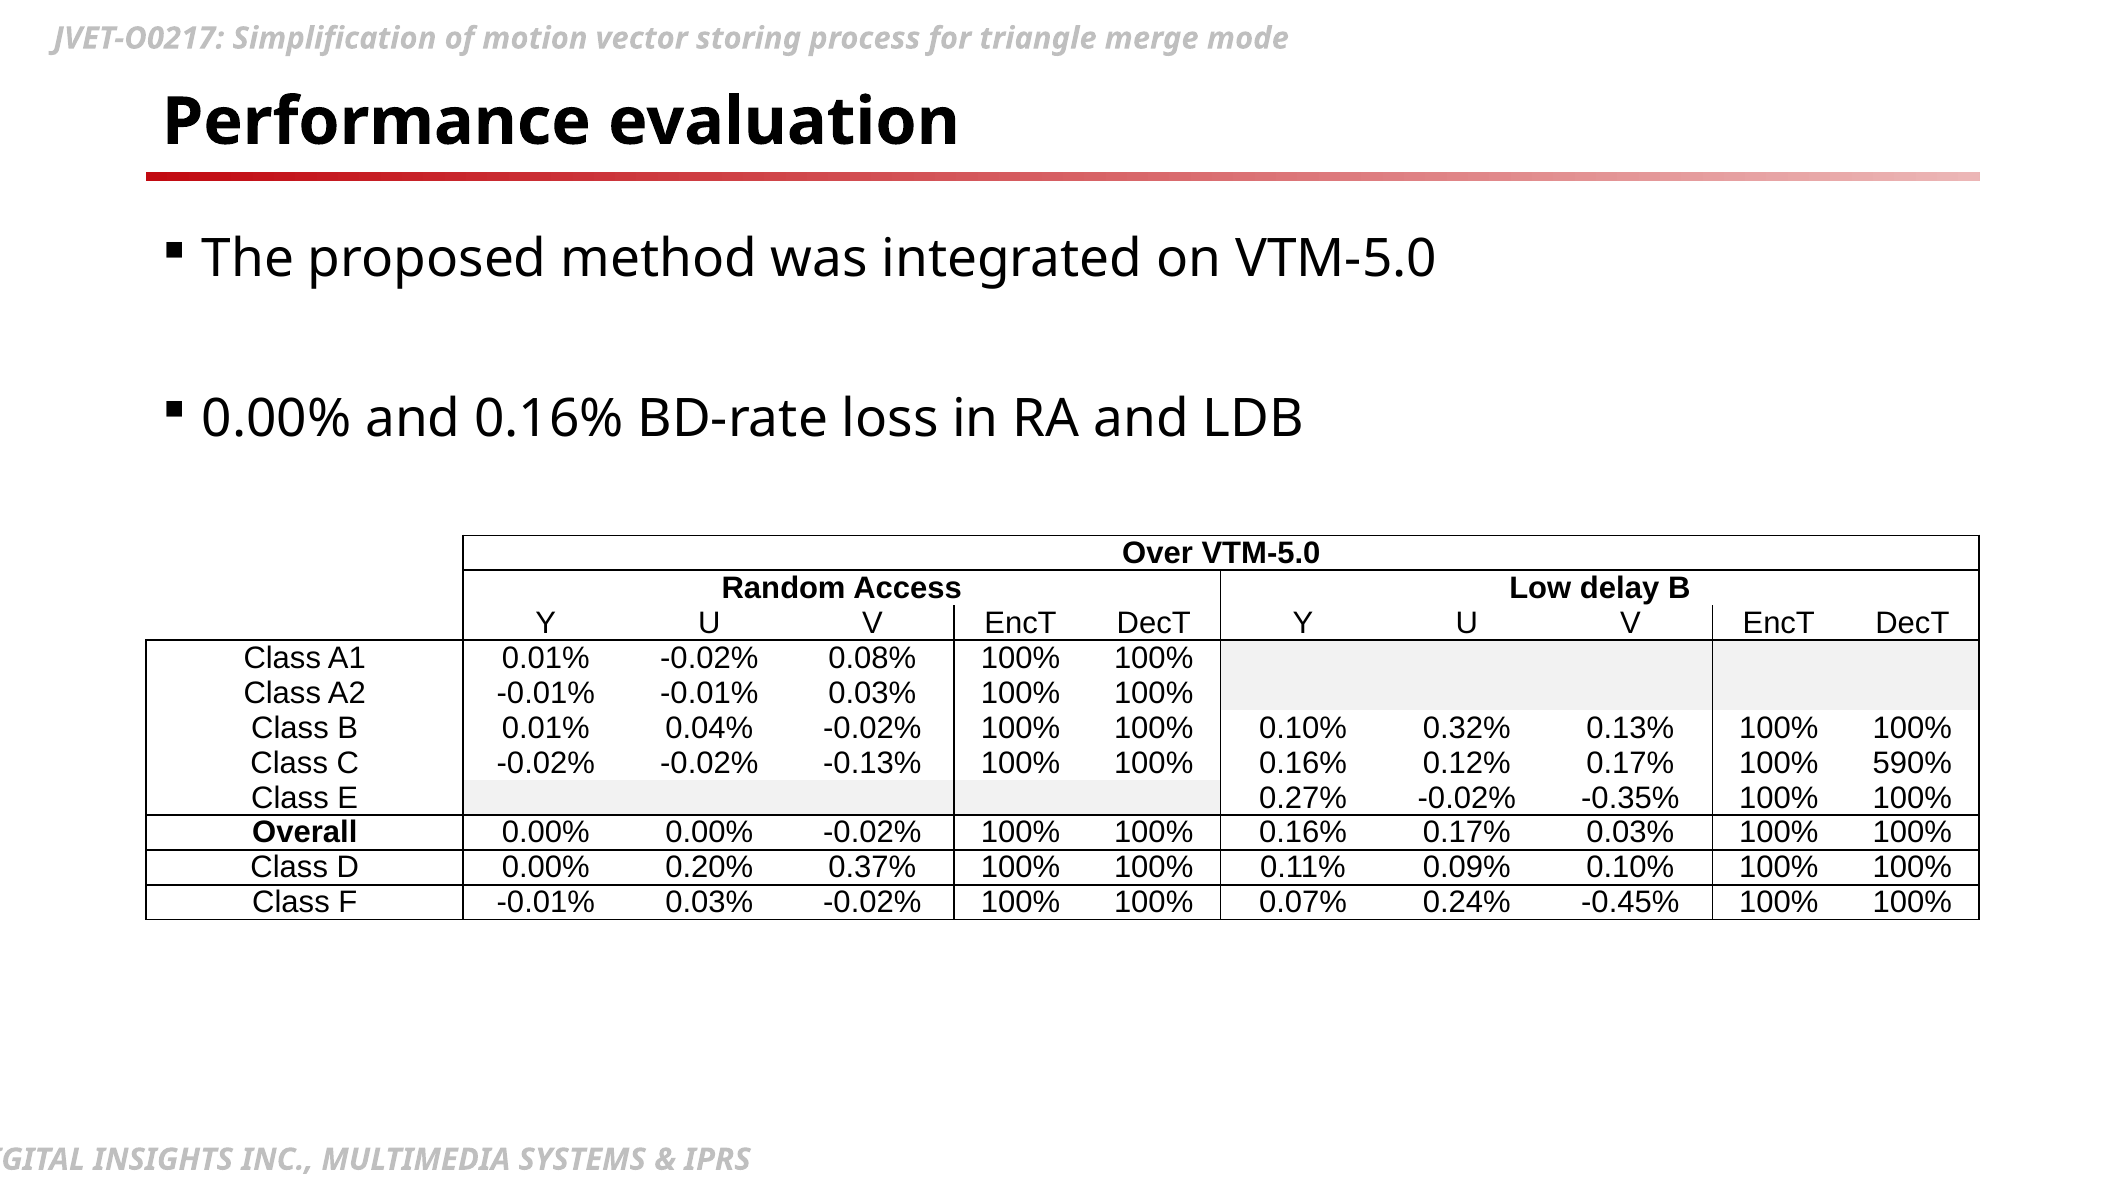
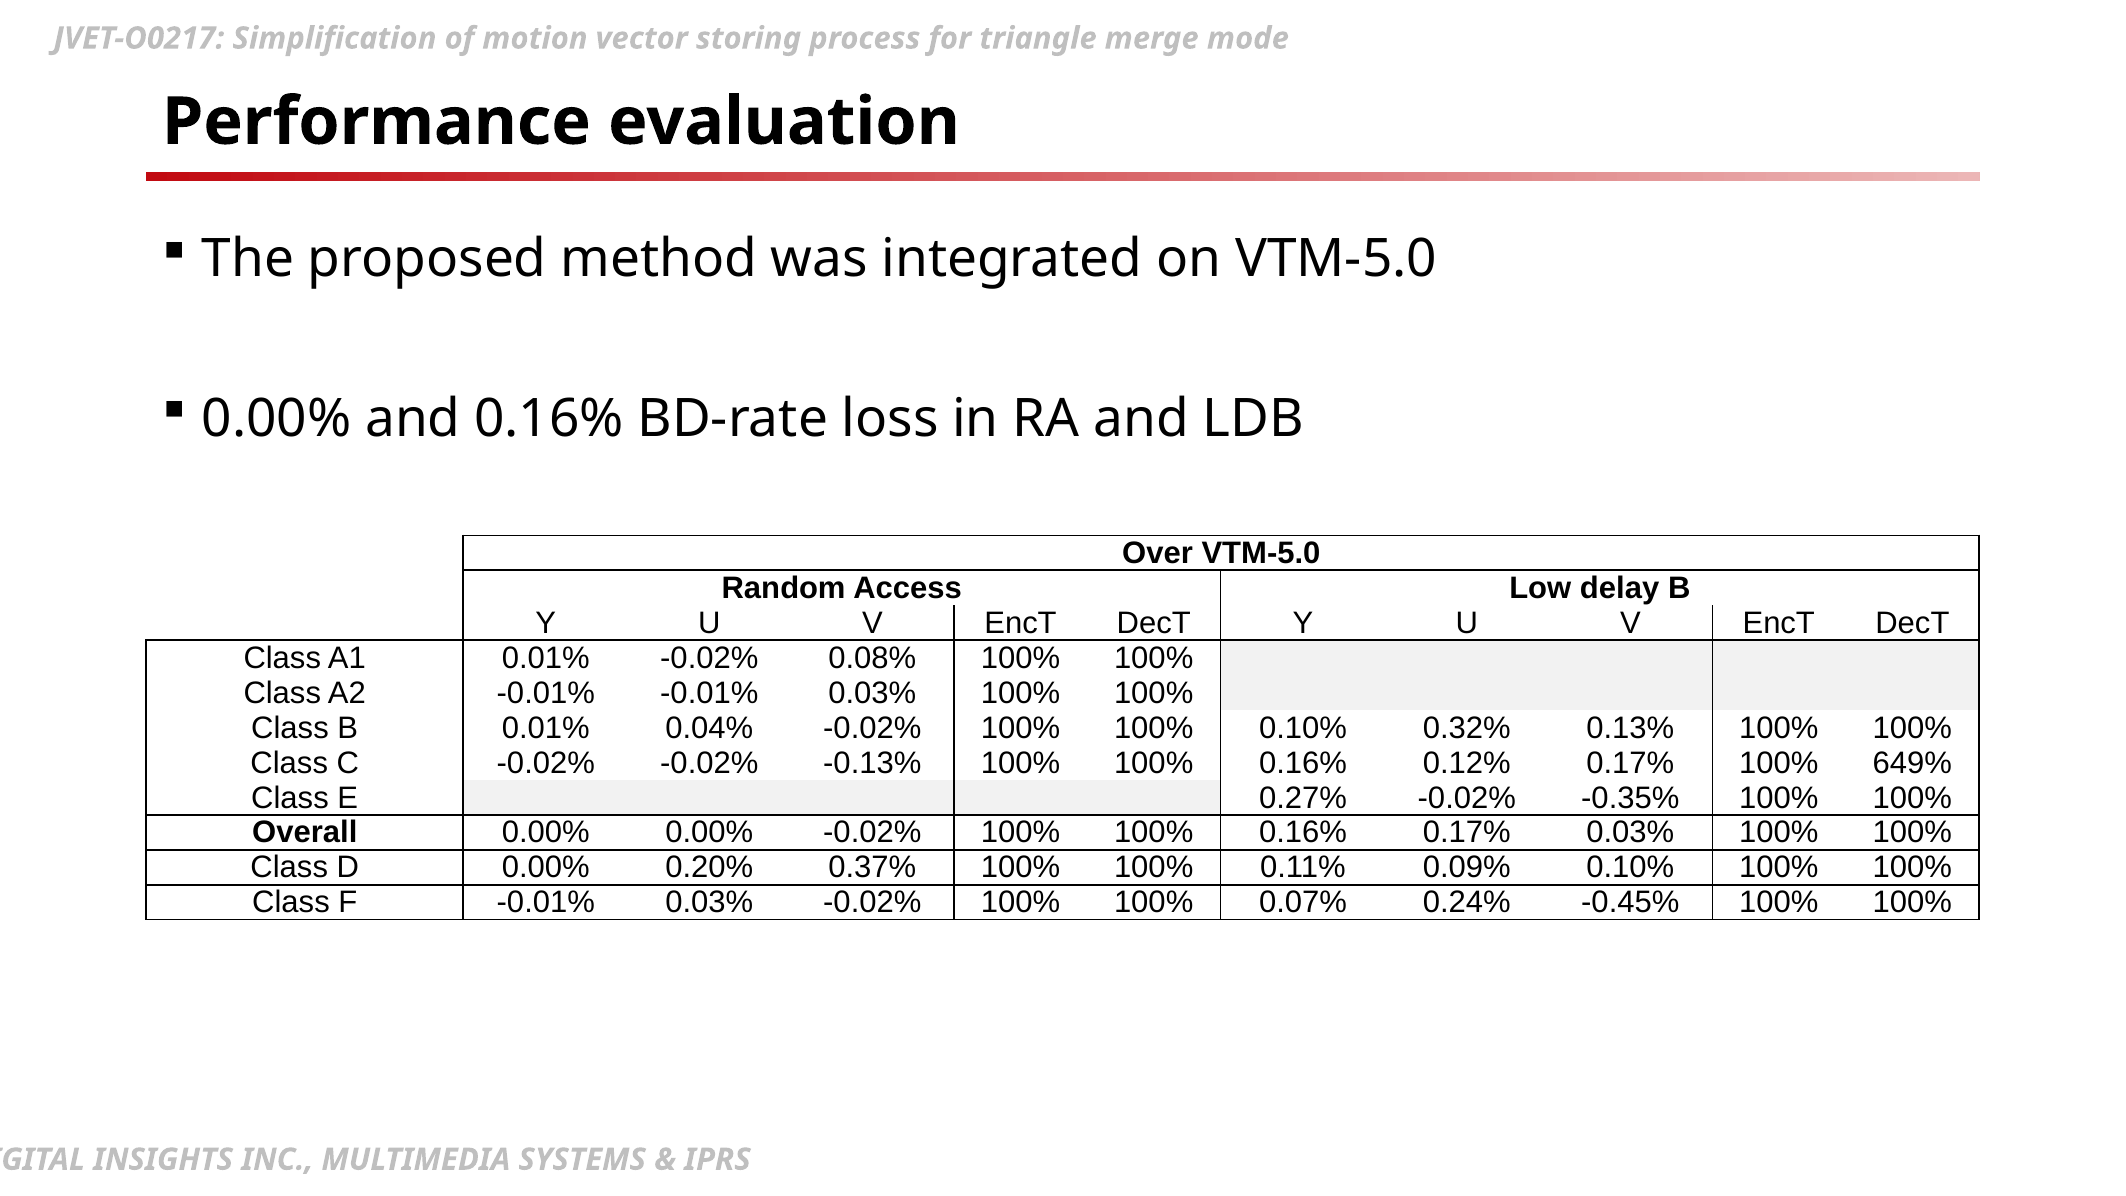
590%: 590% -> 649%
